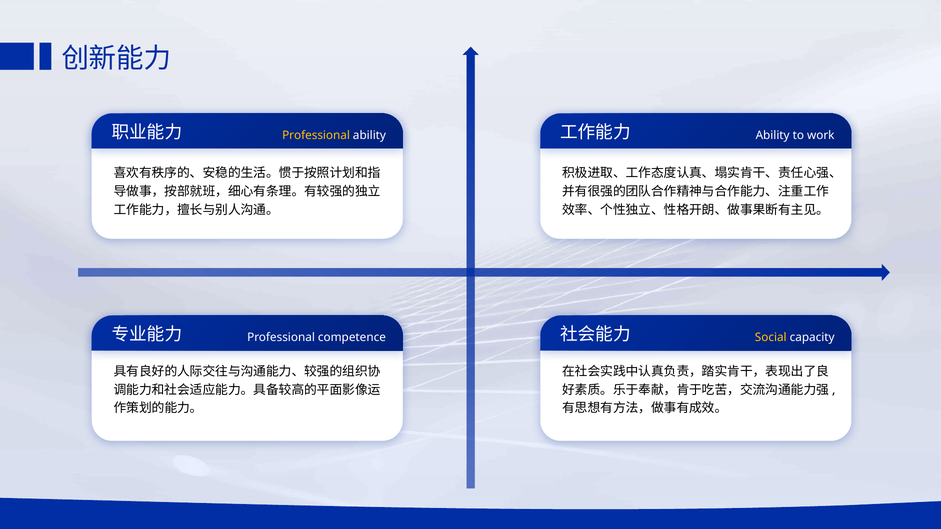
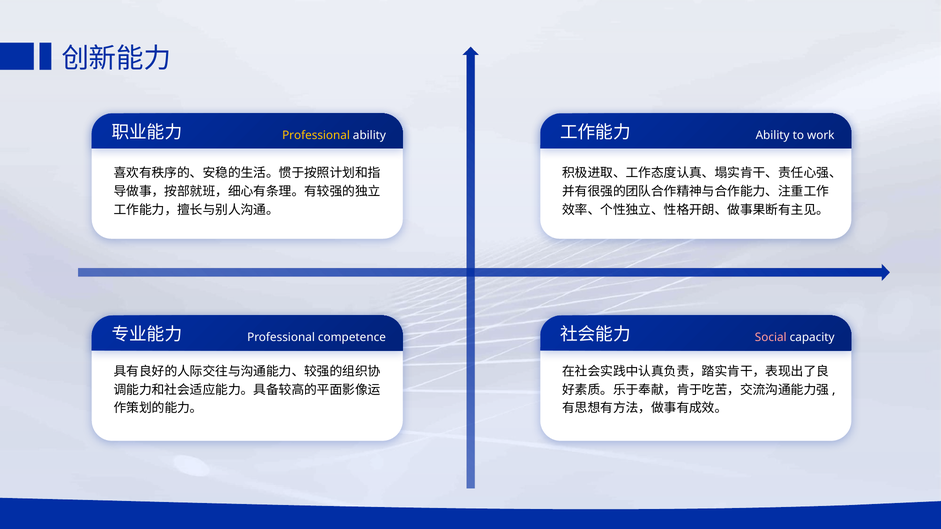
Social colour: yellow -> pink
